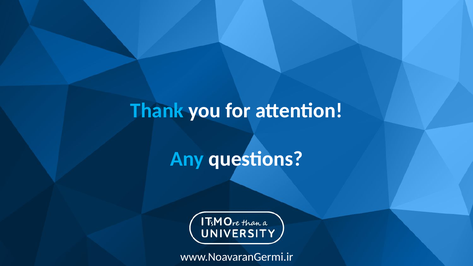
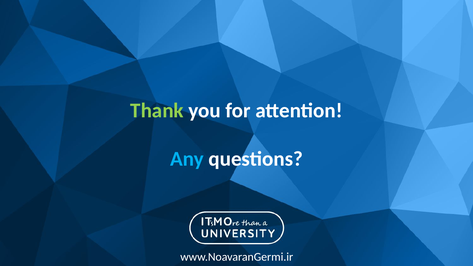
Thank colour: light blue -> light green
